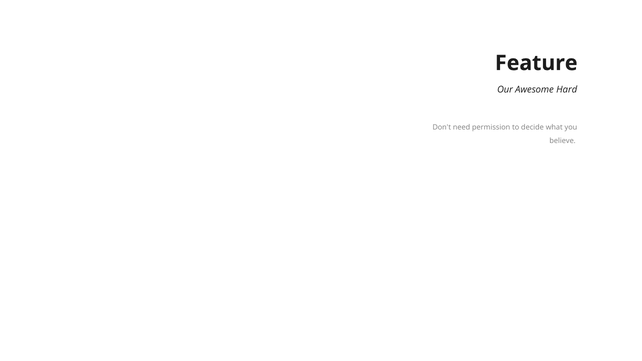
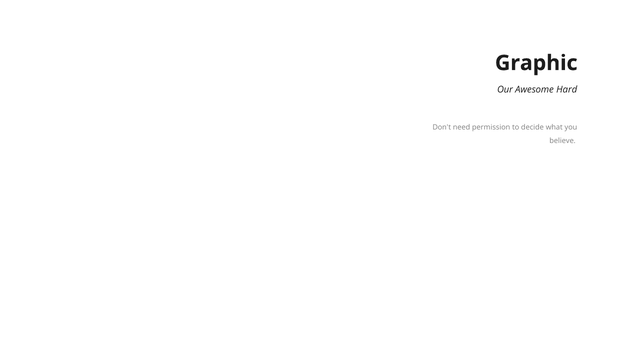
Feature: Feature -> Graphic
